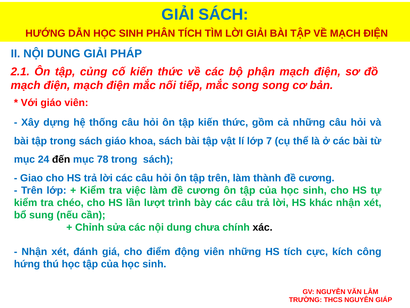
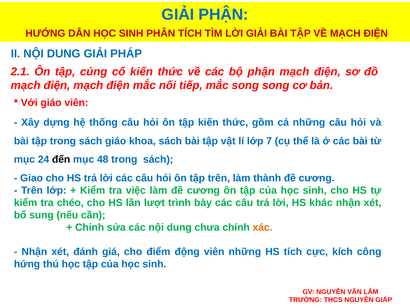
GIẢI SÁCH: SÁCH -> PHẬN
78: 78 -> 48
xác colour: black -> orange
